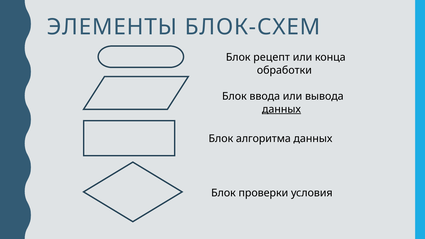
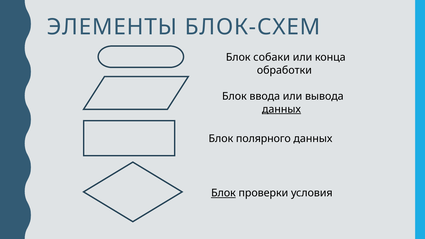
рецепт: рецепт -> собаки
алгоритма: алгоритма -> полярного
Блок at (223, 193) underline: none -> present
